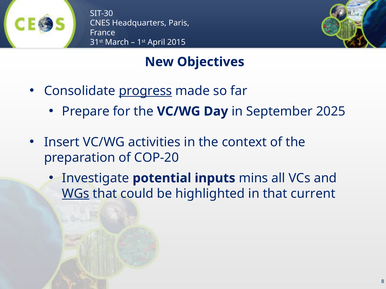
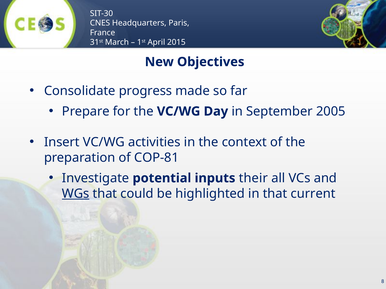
progress underline: present -> none
2025: 2025 -> 2005
COP-20: COP-20 -> COP-81
mins: mins -> their
